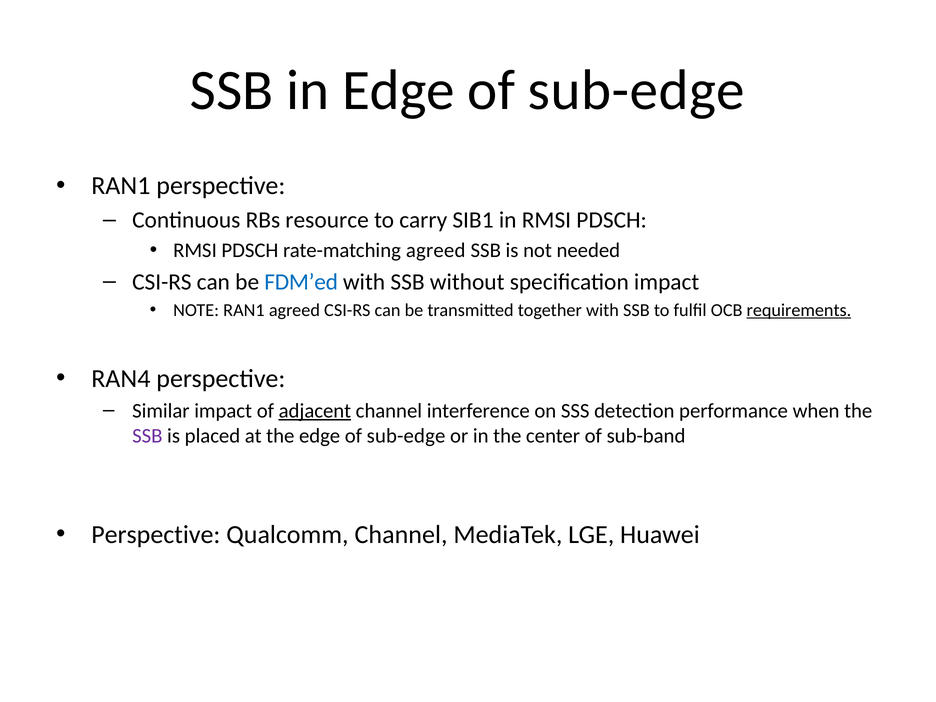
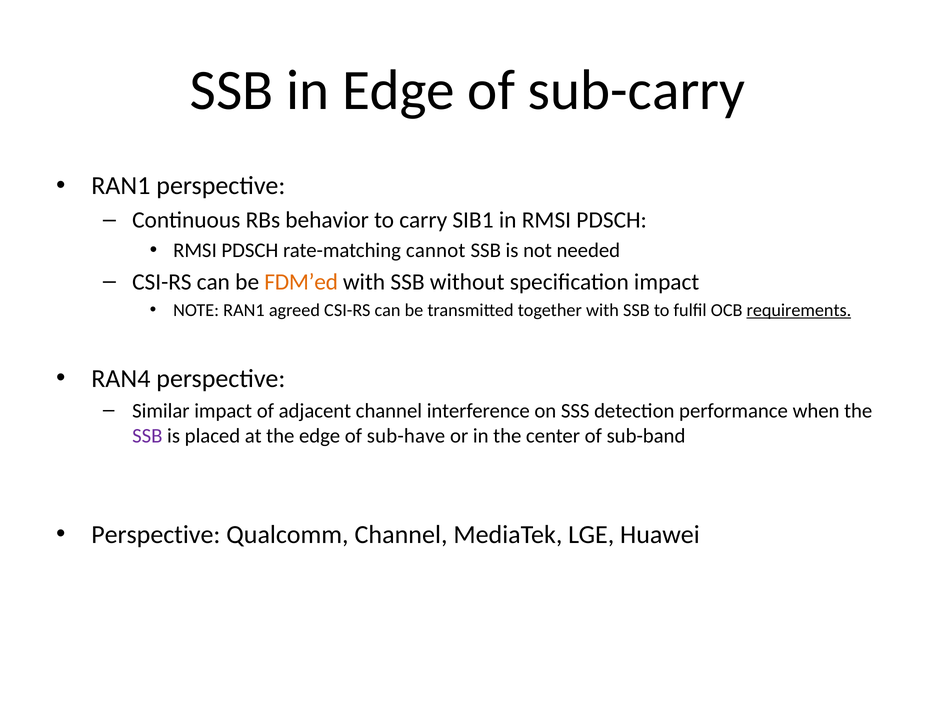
in Edge of sub-edge: sub-edge -> sub-carry
resource: resource -> behavior
rate-matching agreed: agreed -> cannot
FDM’ed colour: blue -> orange
adjacent underline: present -> none
the edge of sub-edge: sub-edge -> sub-have
